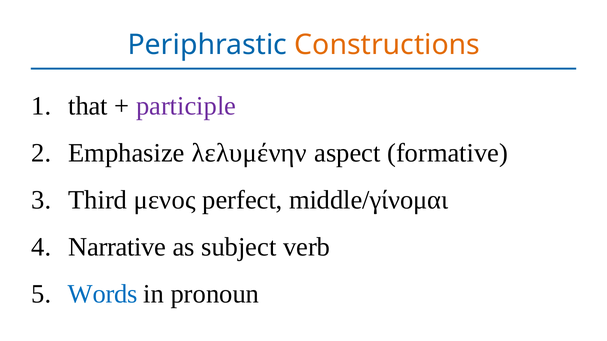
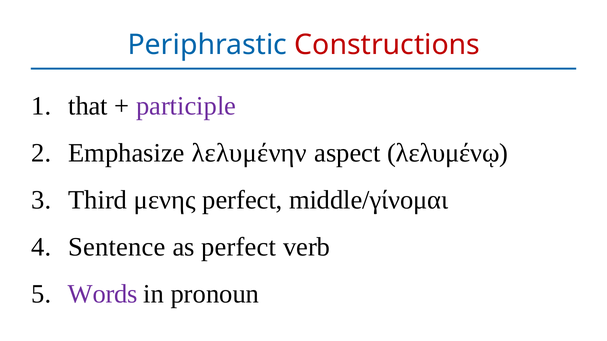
Constructions colour: orange -> red
formative: formative -> λελυμένῳ
μενος: μενος -> μενης
Narrative: Narrative -> Sentence
as subject: subject -> perfect
Words colour: blue -> purple
